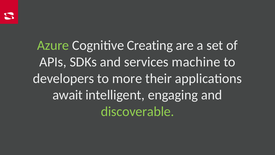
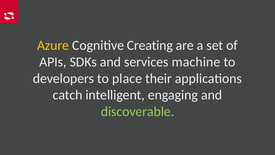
Azure colour: light green -> yellow
more: more -> place
await: await -> catch
